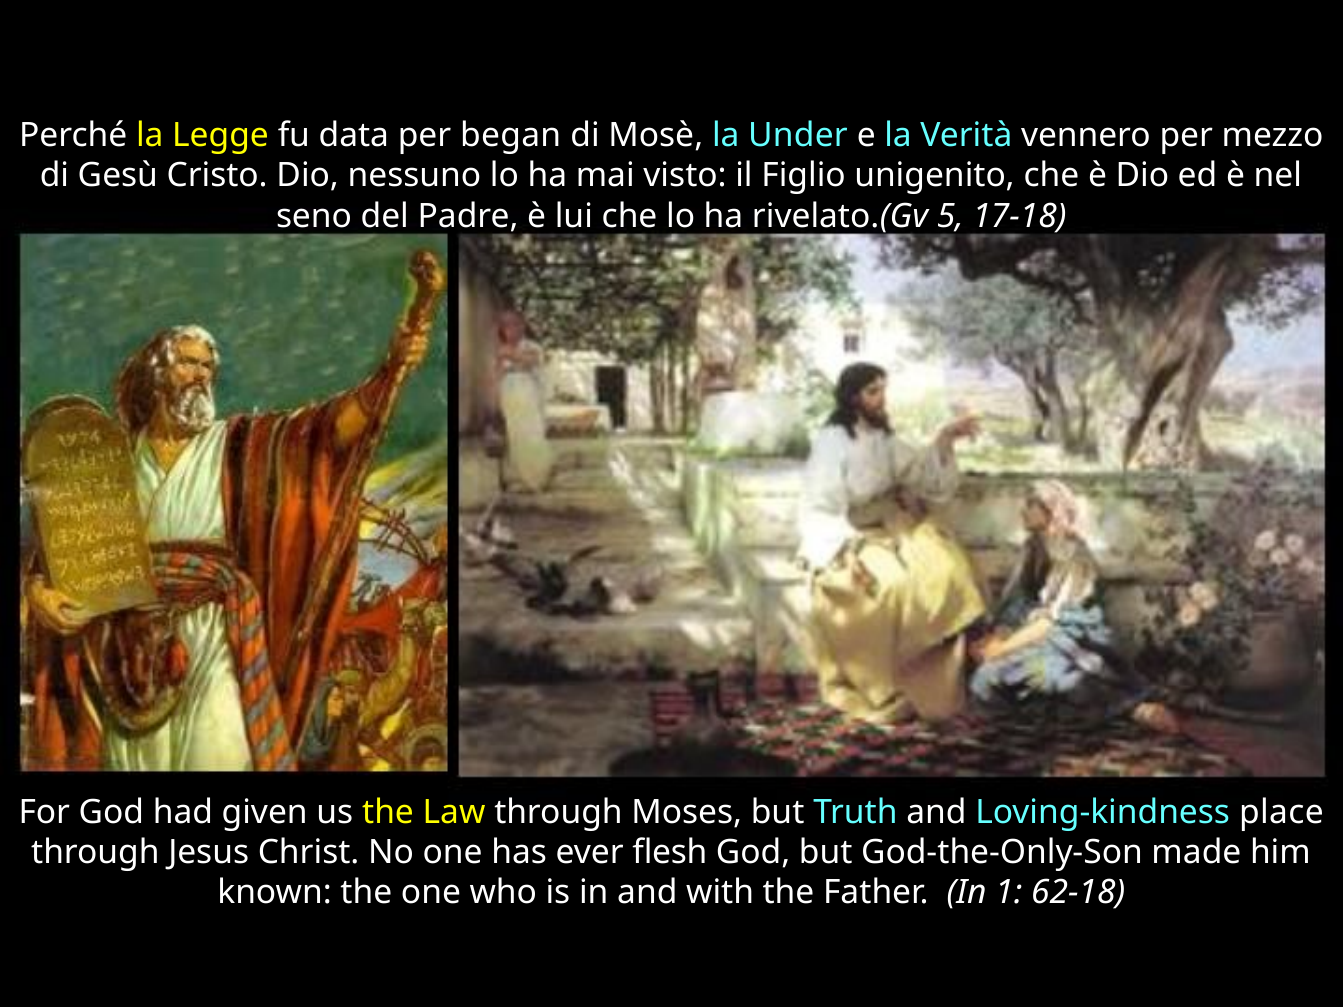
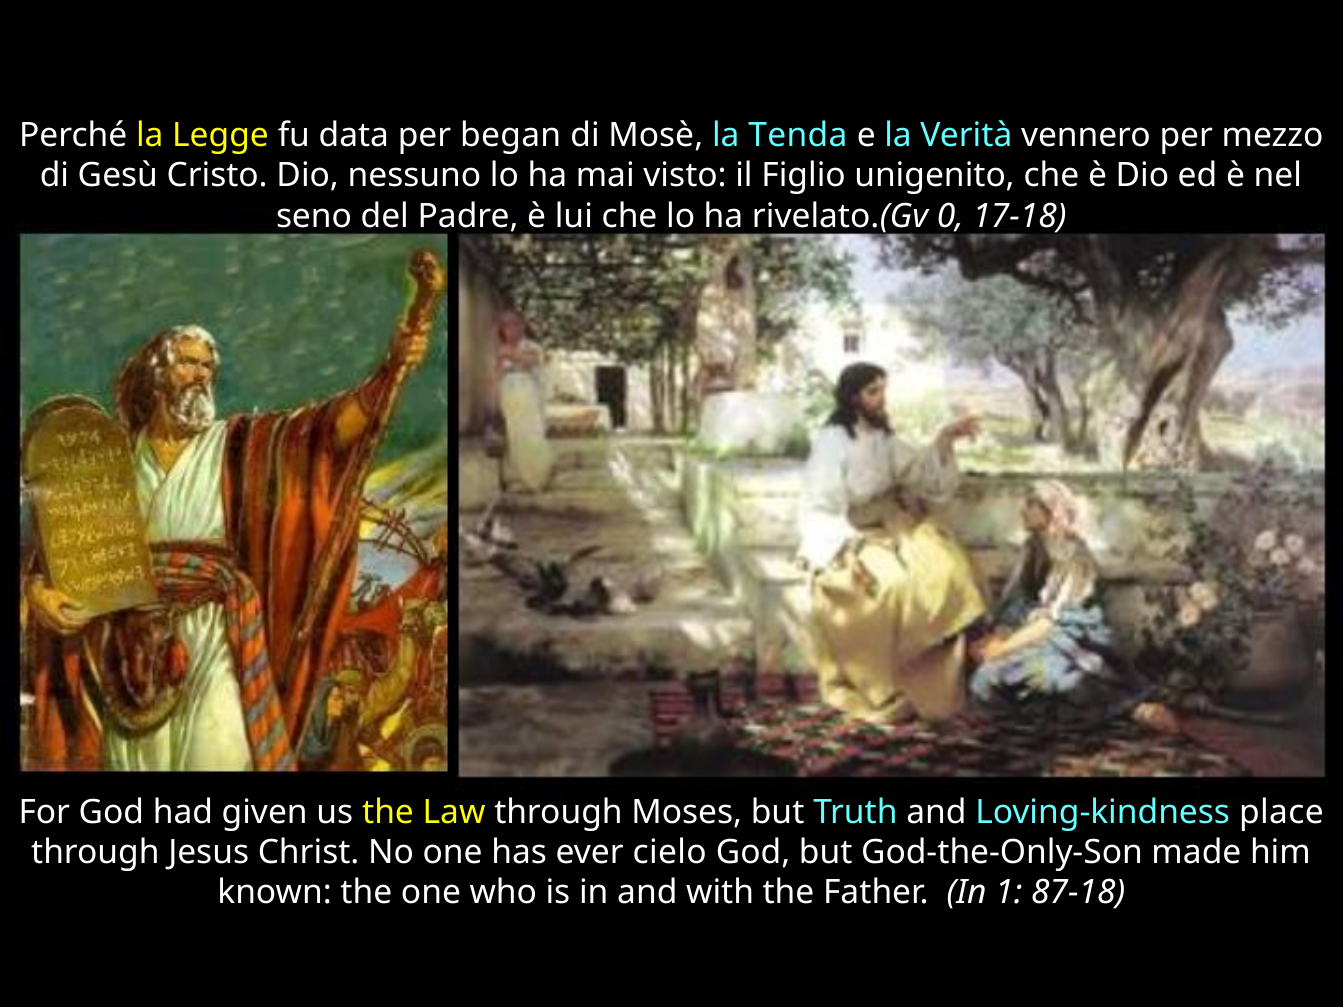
Under: Under -> Tenda
5: 5 -> 0
flesh: flesh -> cielo
62-18: 62-18 -> 87-18
